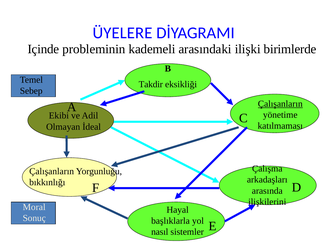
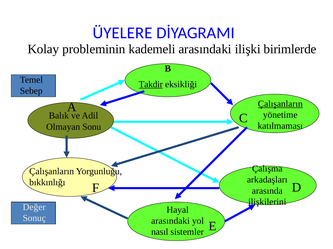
Içinde: Içinde -> Kolay
Takdir underline: none -> present
Ekibi: Ekibi -> Balık
İdeal: İdeal -> Sonu
Moral: Moral -> Değer
başlıklarla at (171, 222): başlıklarla -> arasındaki
